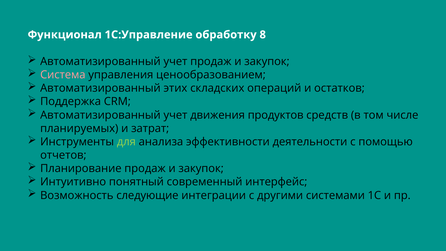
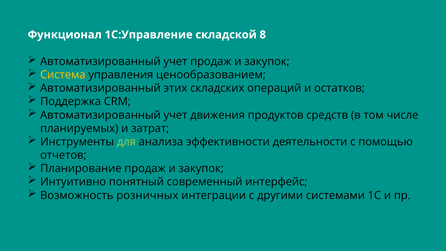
обработку: обработку -> складской
Система colour: pink -> yellow
следующие: следующие -> розничных
